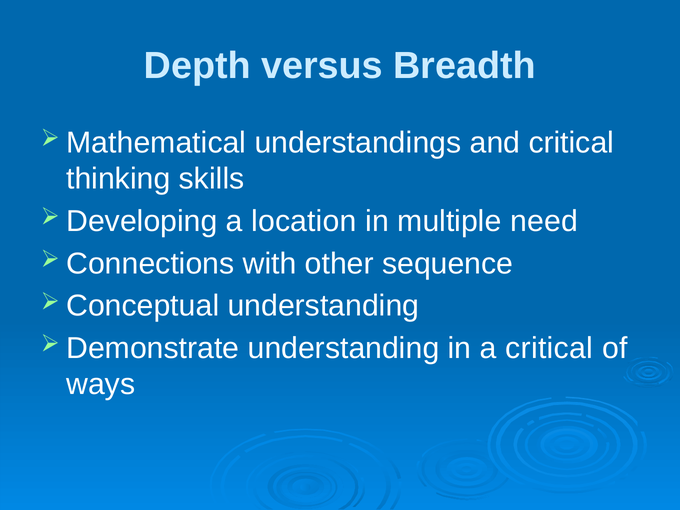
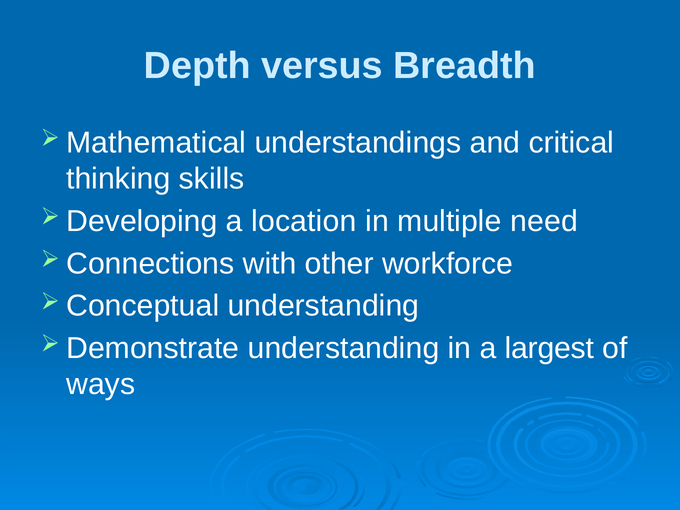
sequence: sequence -> workforce
a critical: critical -> largest
